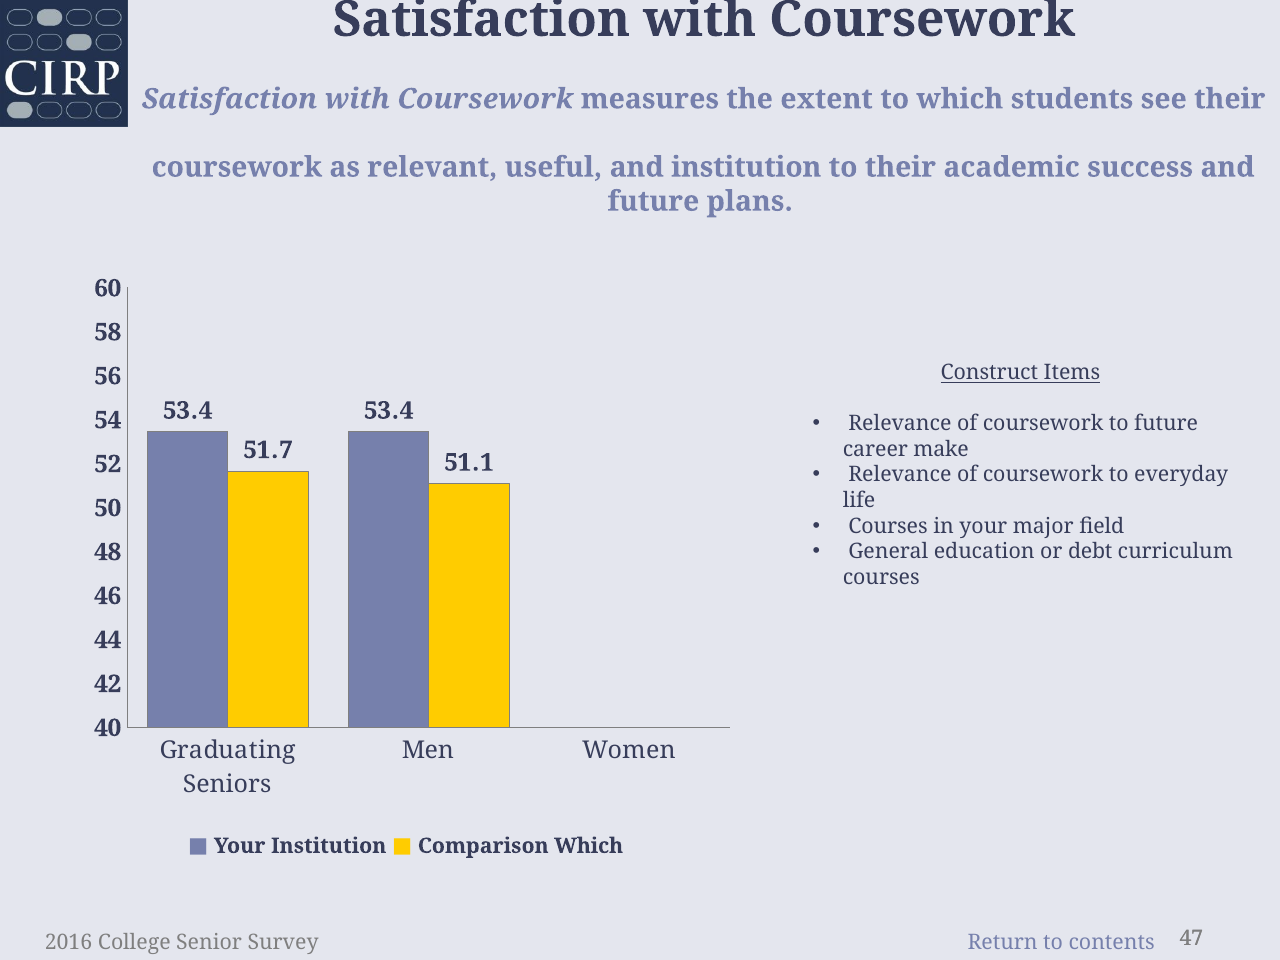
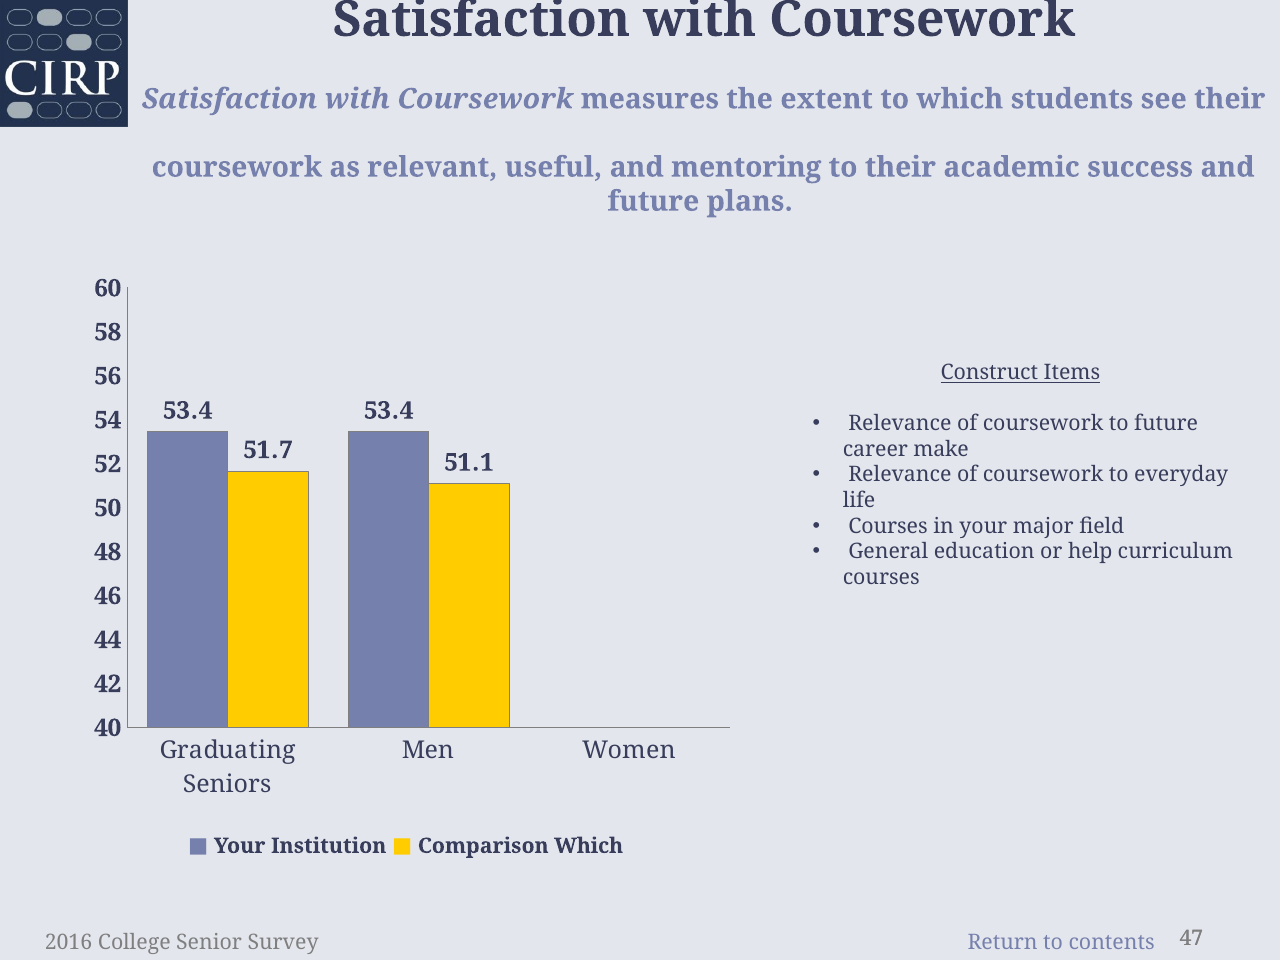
and institution: institution -> mentoring
debt: debt -> help
